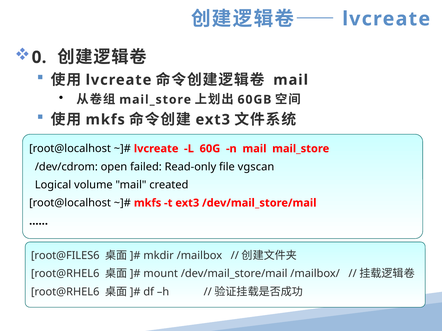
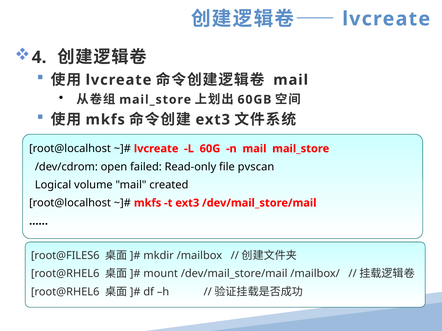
0: 0 -> 4
vgscan: vgscan -> pvscan
